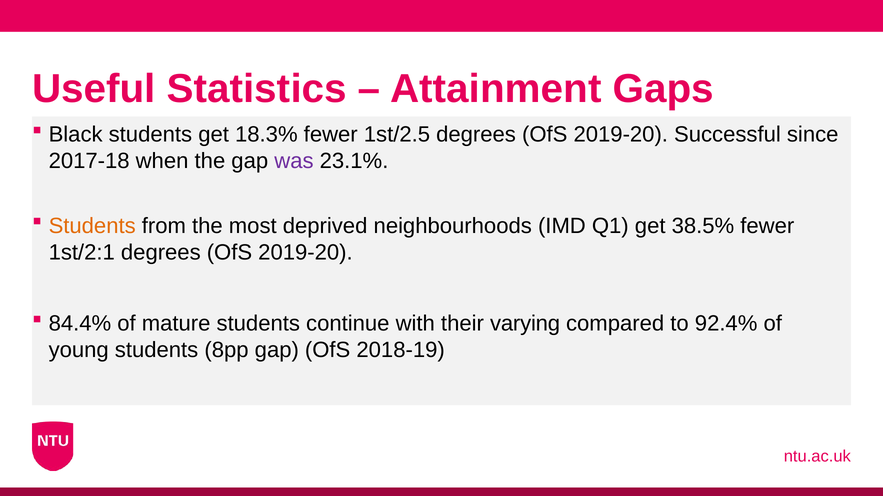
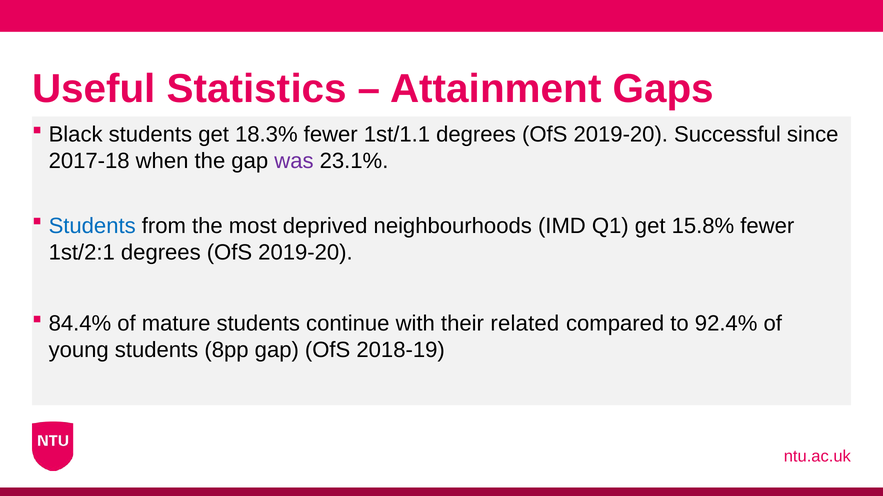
1st/2.5: 1st/2.5 -> 1st/1.1
Students at (92, 226) colour: orange -> blue
38.5%: 38.5% -> 15.8%
varying: varying -> related
